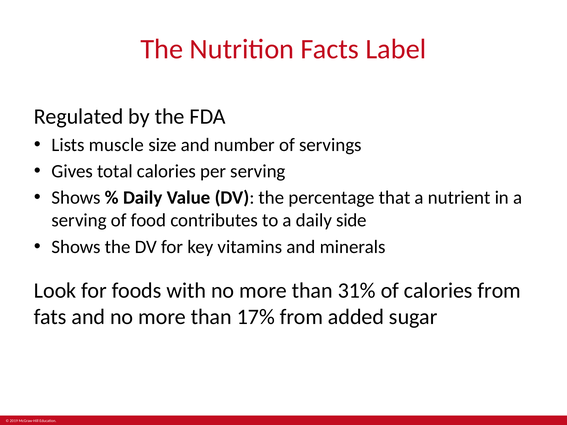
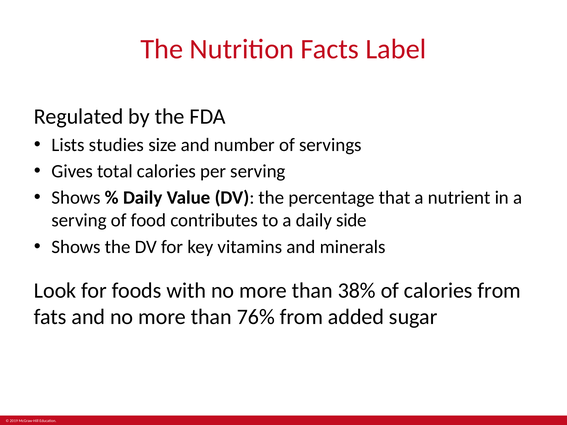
muscle: muscle -> studies
31%: 31% -> 38%
17%: 17% -> 76%
